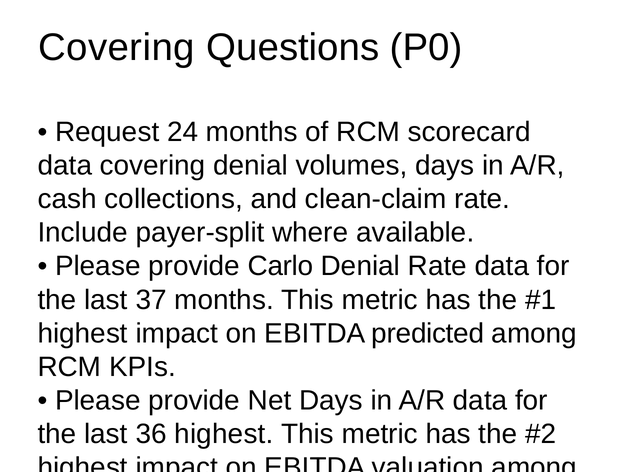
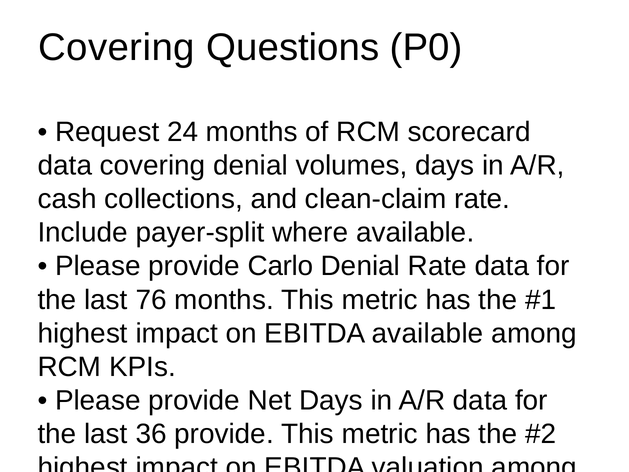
37: 37 -> 76
EBITDA predicted: predicted -> available
36 highest: highest -> provide
